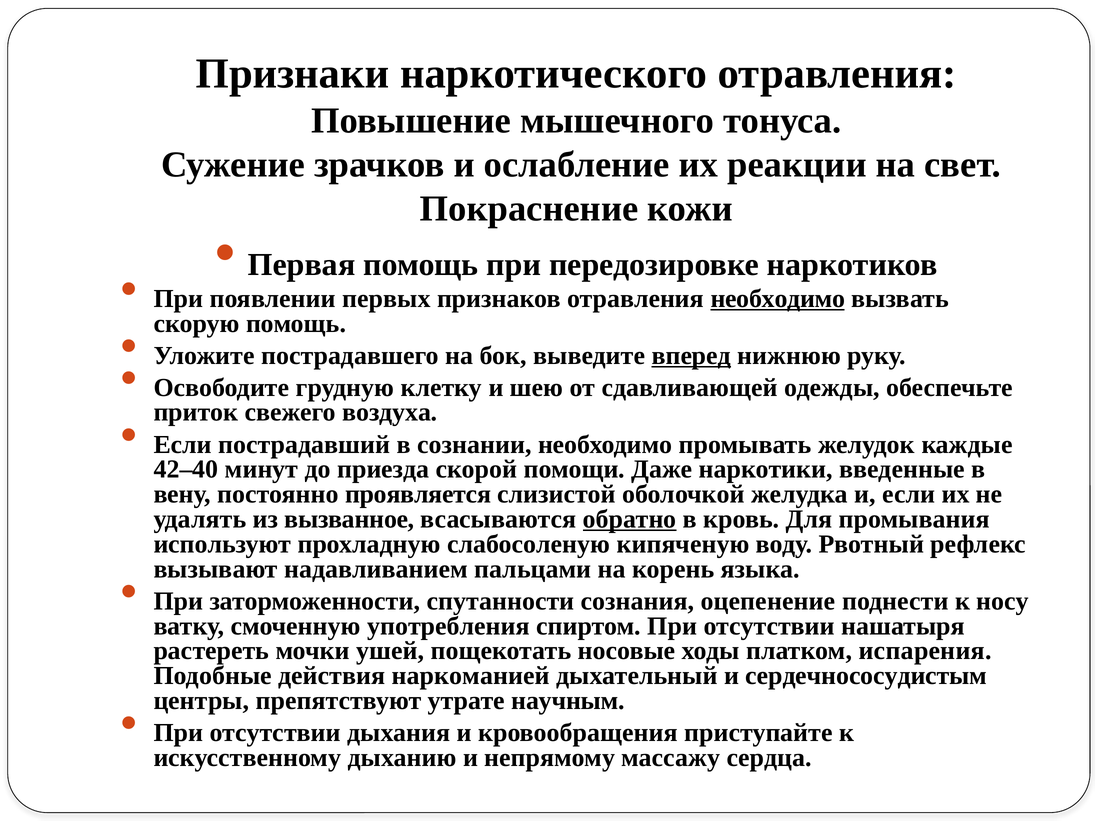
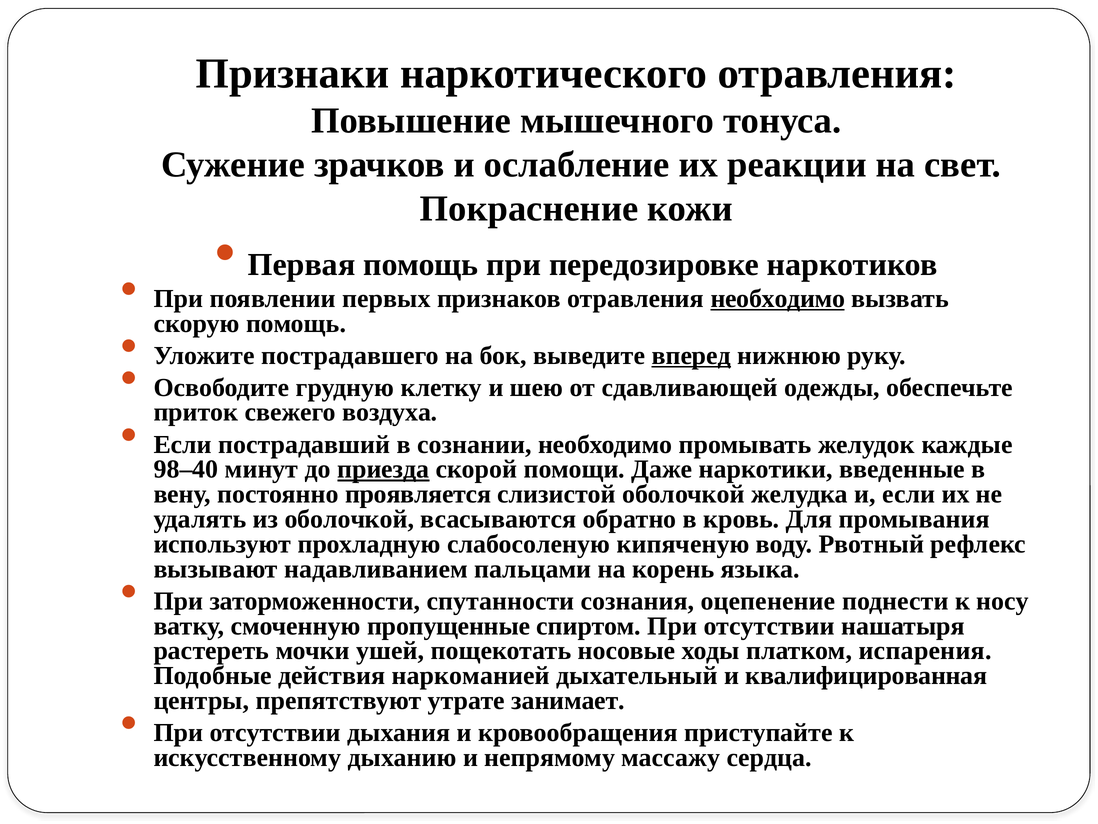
42–40: 42–40 -> 98–40
приезда underline: none -> present
из вызванное: вызванное -> оболочкой
обратно underline: present -> none
употребления: употребления -> пропущенные
сердечнососудистым: сердечнососудистым -> квалифицированная
научным: научным -> занимает
